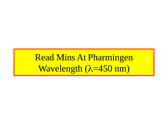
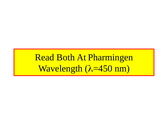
Mins: Mins -> Both
